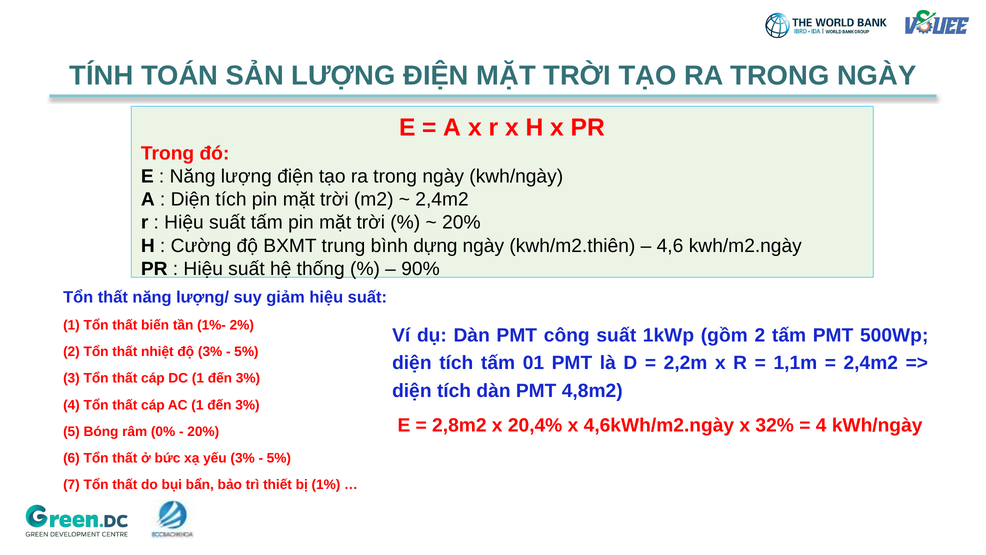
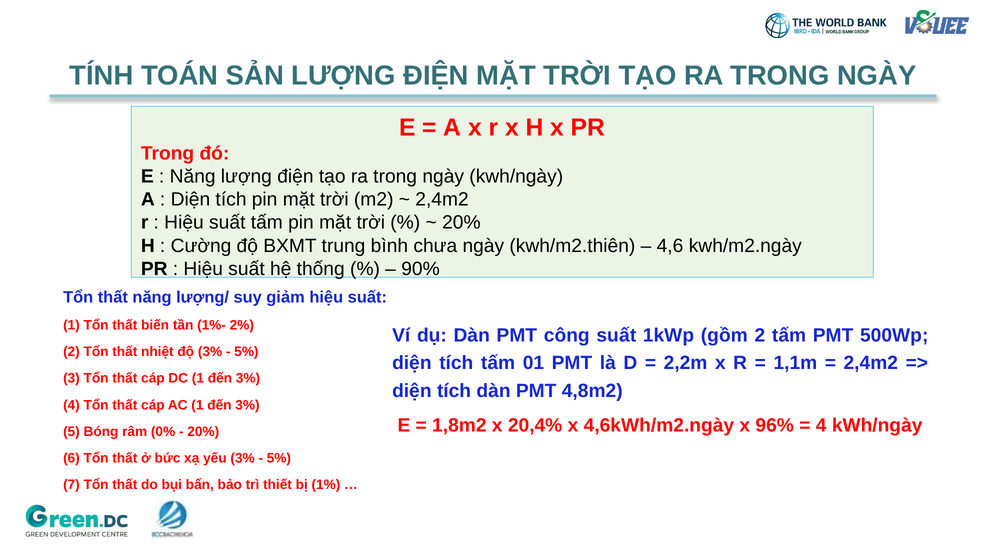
dựng: dựng -> chưa
2,8m2: 2,8m2 -> 1,8m2
32%: 32% -> 96%
